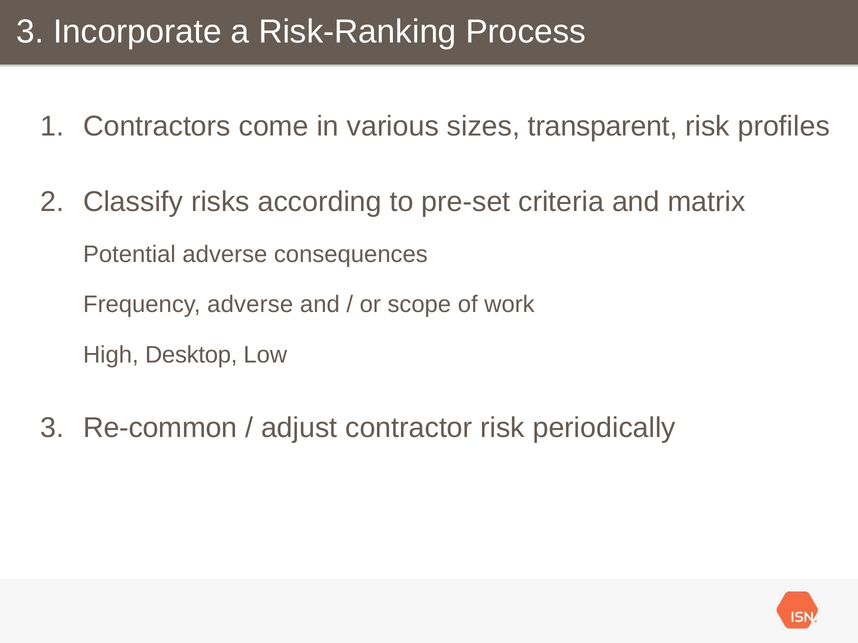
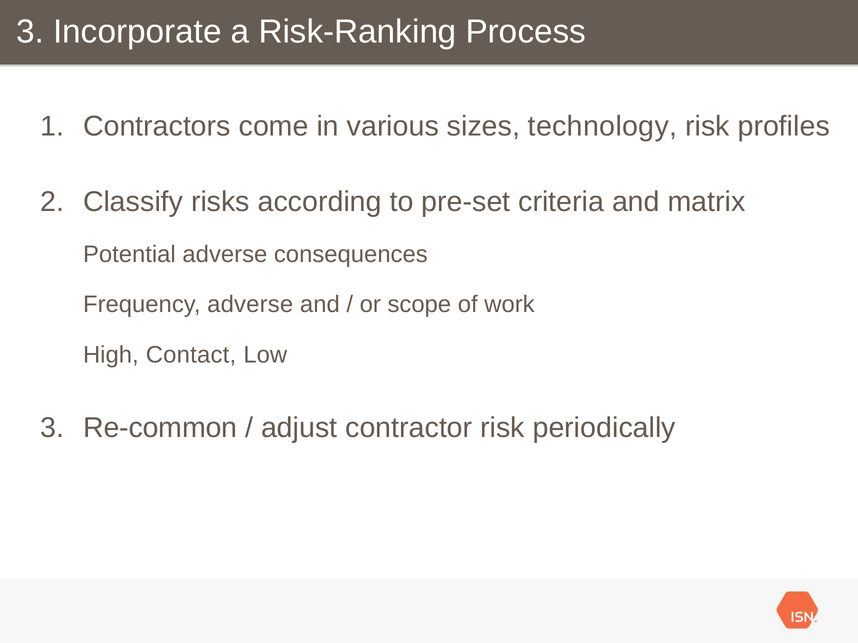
transparent: transparent -> technology
Desktop: Desktop -> Contact
